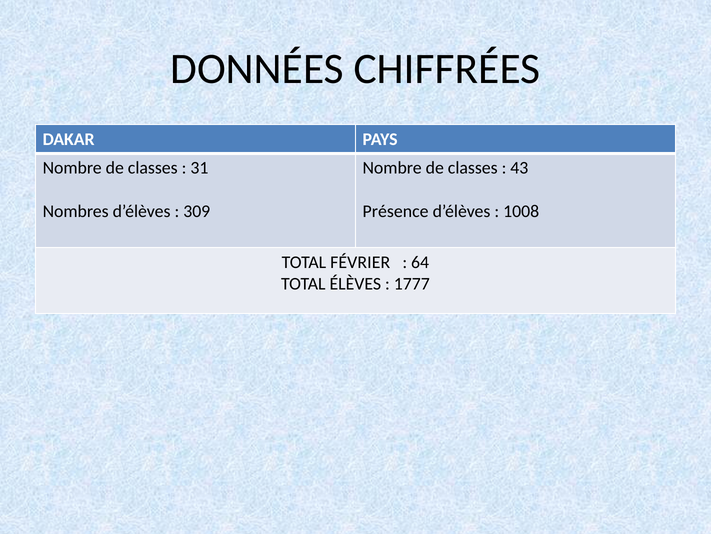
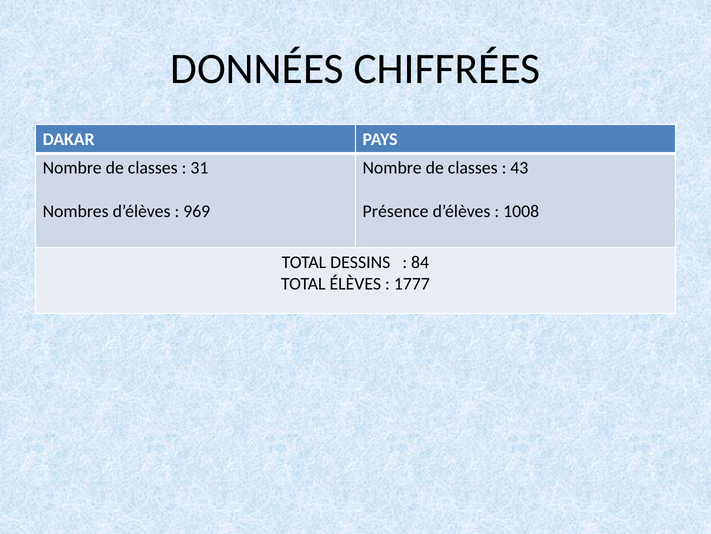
309: 309 -> 969
FÉVRIER: FÉVRIER -> DESSINS
64: 64 -> 84
